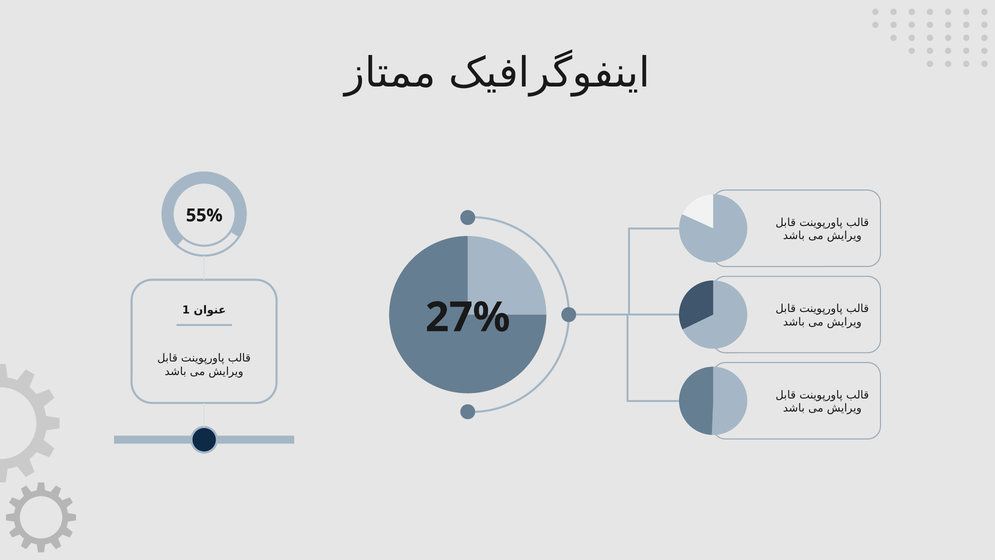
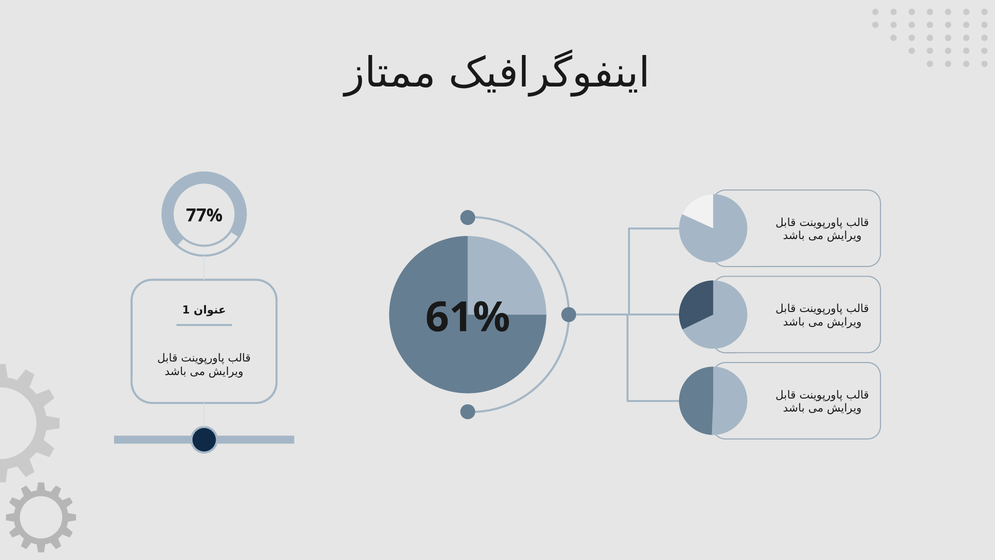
55%: 55% -> 77%
27%: 27% -> 61%
